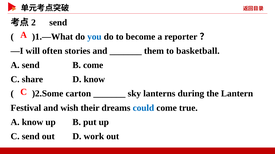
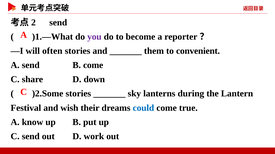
you colour: blue -> purple
basketball: basketball -> convenient
D know: know -> down
)2.Some carton: carton -> stories
